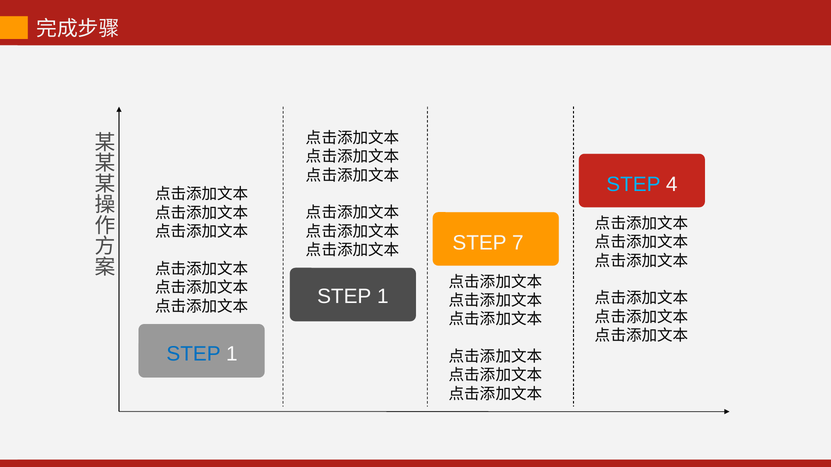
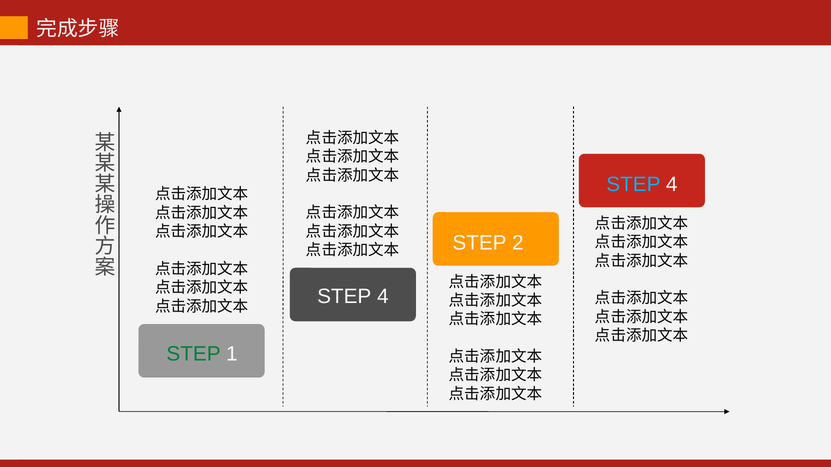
7: 7 -> 2
1 at (383, 297): 1 -> 4
STEP at (194, 354) colour: blue -> green
